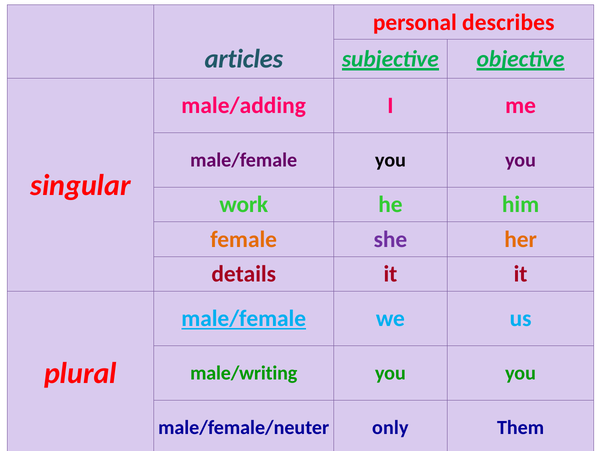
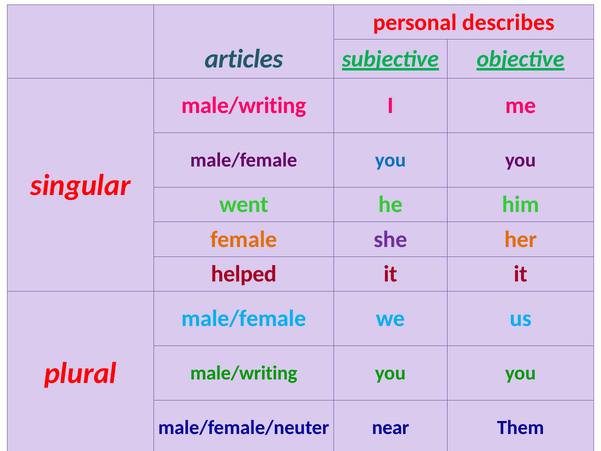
male/adding at (244, 106): male/adding -> male/writing
you at (390, 160) colour: black -> blue
work: work -> went
details: details -> helped
male/female at (244, 319) underline: present -> none
only: only -> near
